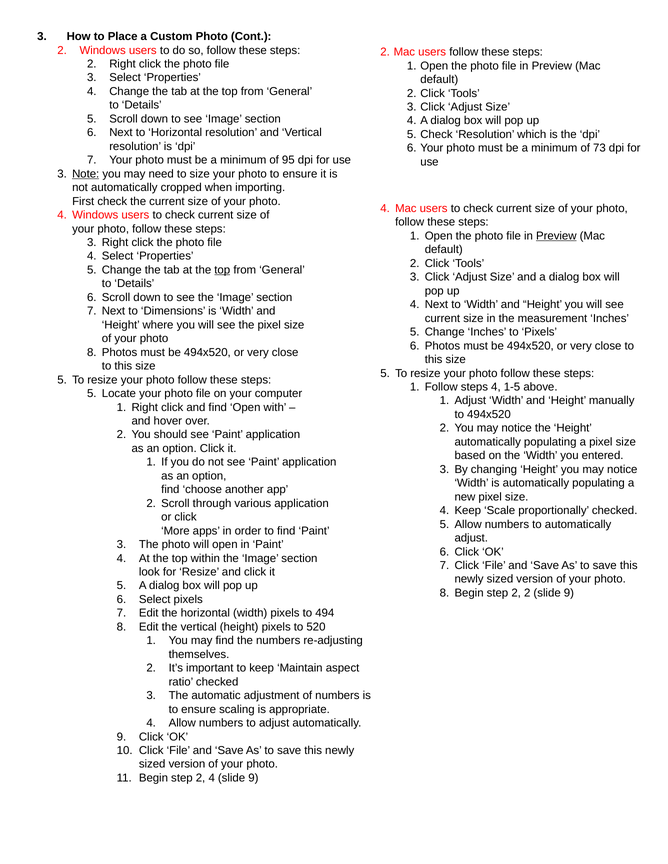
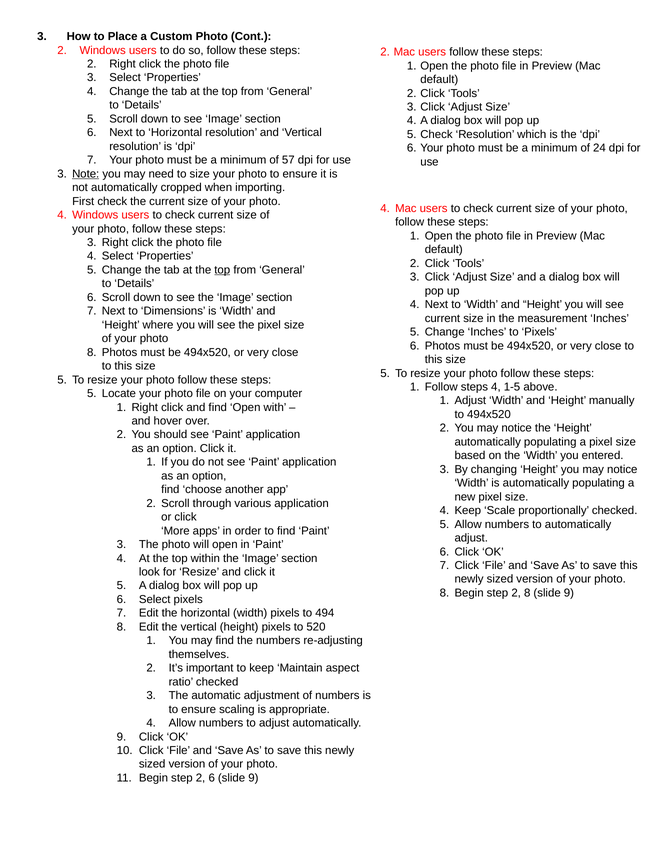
73: 73 -> 24
95: 95 -> 57
Preview at (556, 236) underline: present -> none
2 2: 2 -> 8
2 4: 4 -> 6
